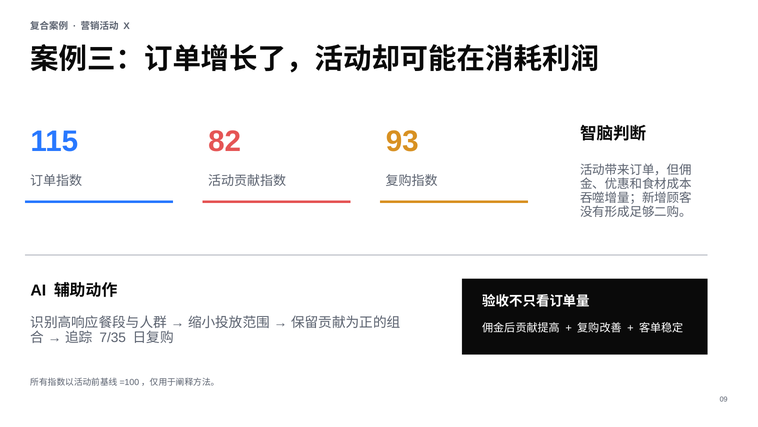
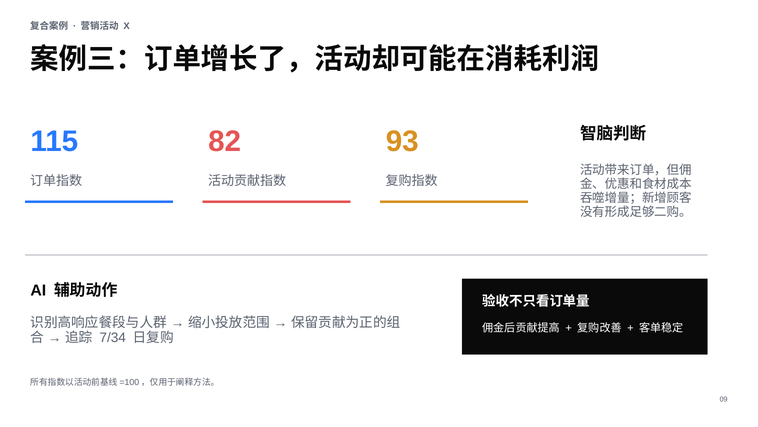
7/35: 7/35 -> 7/34
